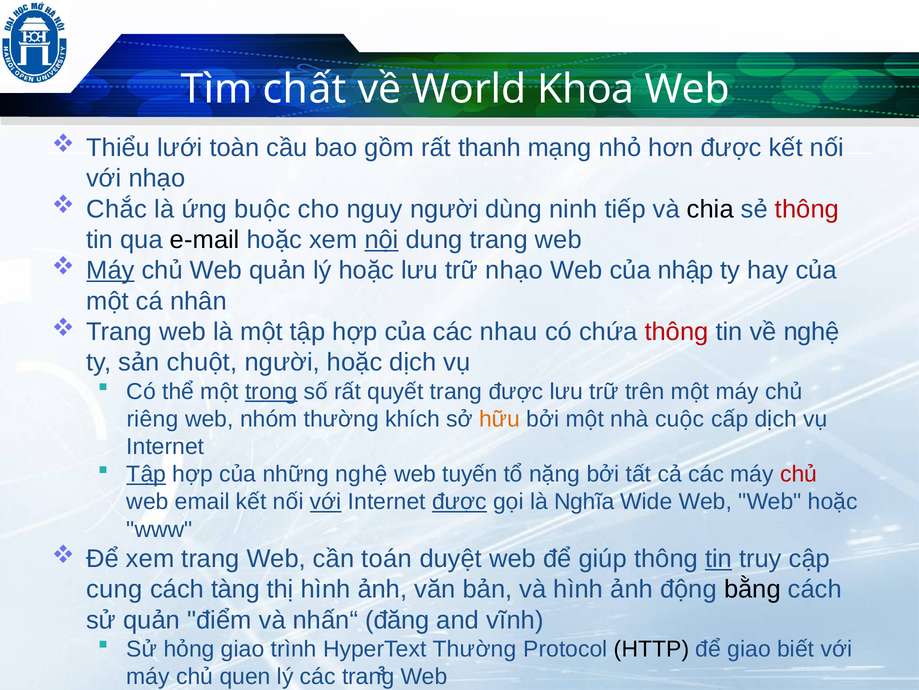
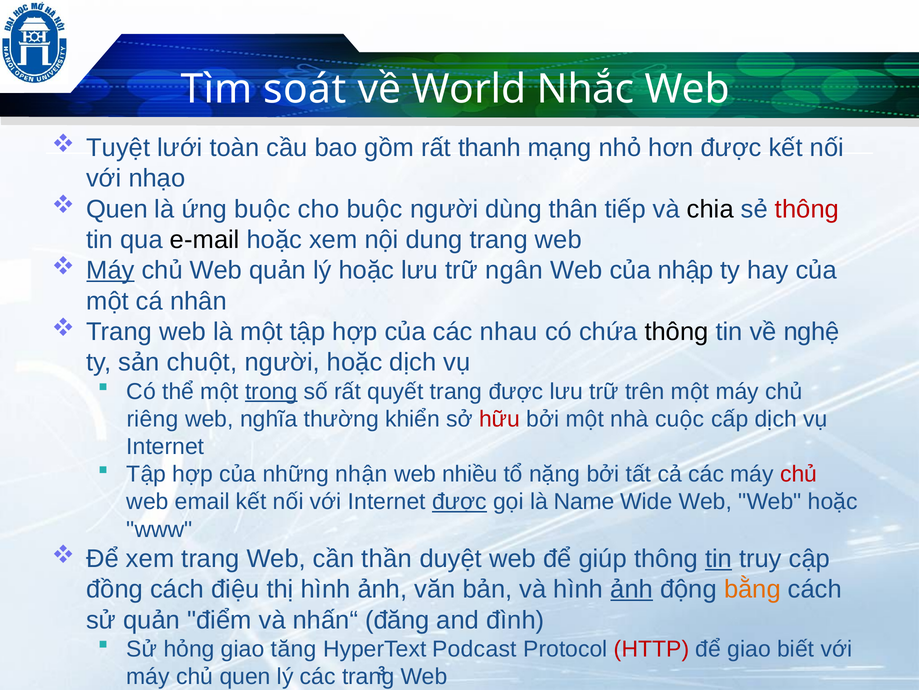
chất: chất -> soát
Khoa: Khoa -> Nhắc
Thiểu: Thiểu -> Tuyệt
Chắc at (117, 209): Chắc -> Quen
cho nguy: nguy -> buộc
ninh: ninh -> thân
nội underline: present -> none
trữ nhạo: nhạo -> ngân
thông at (677, 331) colour: red -> black
nhóm: nhóm -> nghĩa
khích: khích -> khiển
hữu colour: orange -> red
Tập at (146, 474) underline: present -> none
những nghệ: nghệ -> nhận
tuyến: tuyến -> nhiều
với at (326, 501) underline: present -> none
Nghĩa: Nghĩa -> Name
toán: toán -> thần
cung: cung -> đồng
tàng: tàng -> điệu
ảnh at (632, 589) underline: none -> present
bằng colour: black -> orange
vĩnh: vĩnh -> đình
trình: trình -> tăng
HyperText Thường: Thường -> Podcast
HTTP colour: black -> red
